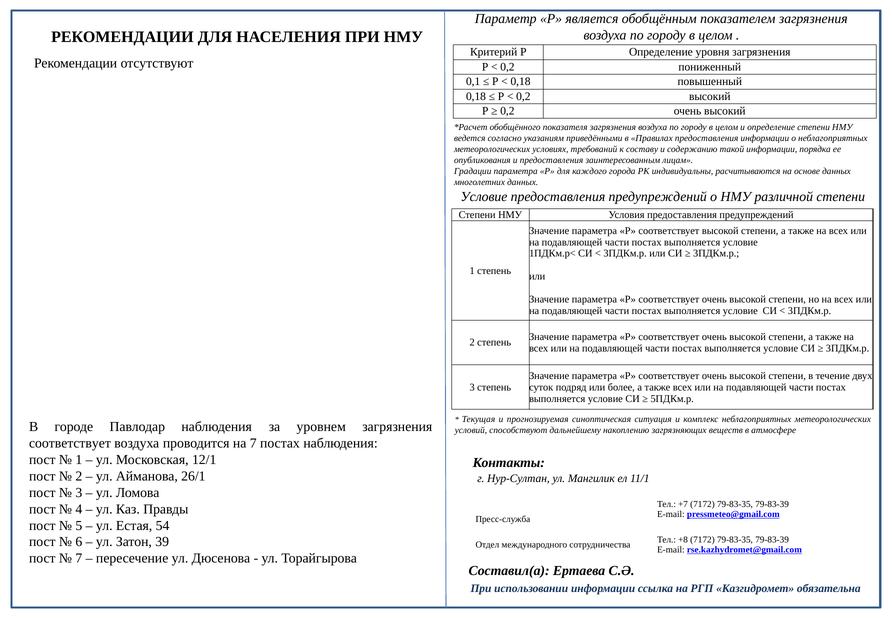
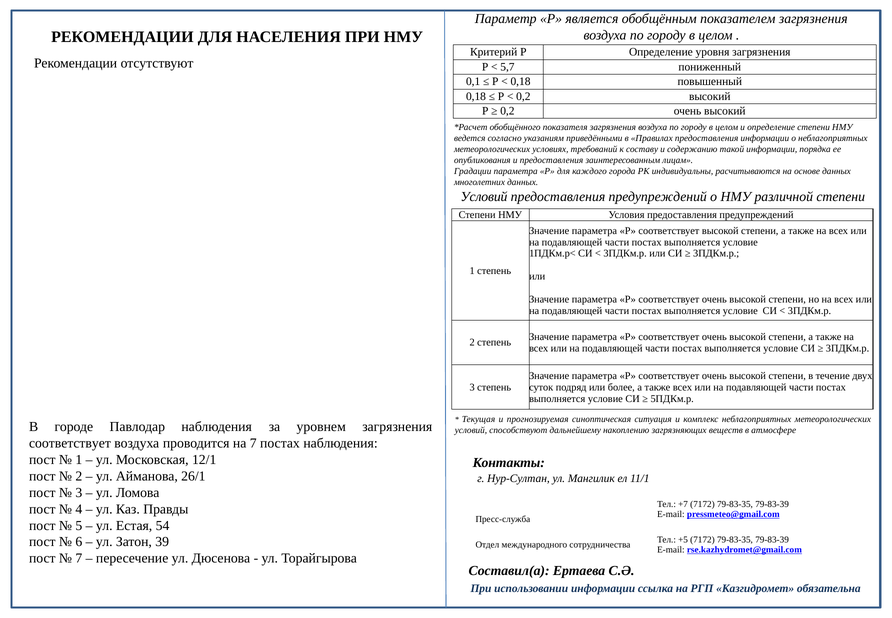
0,2 at (507, 67): 0,2 -> 5,7
Условие at (484, 197): Условие -> Условий
+8: +8 -> +5
